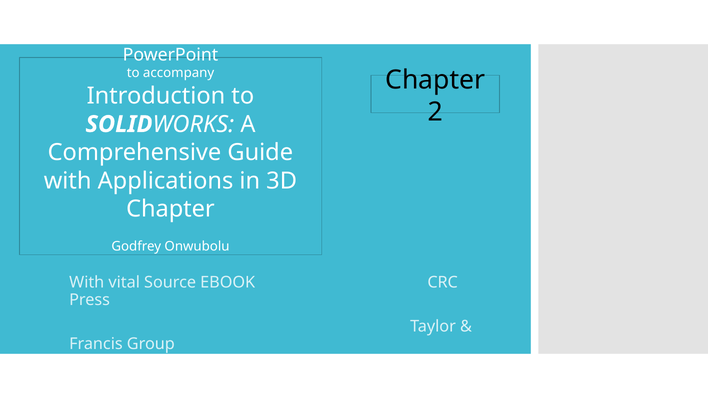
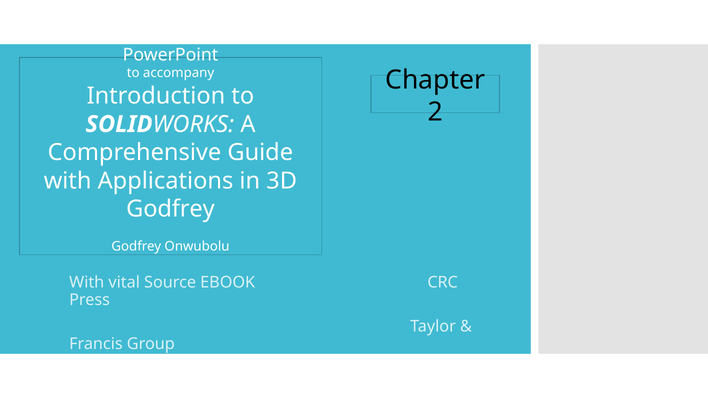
Chapter at (170, 209): Chapter -> Godfrey
